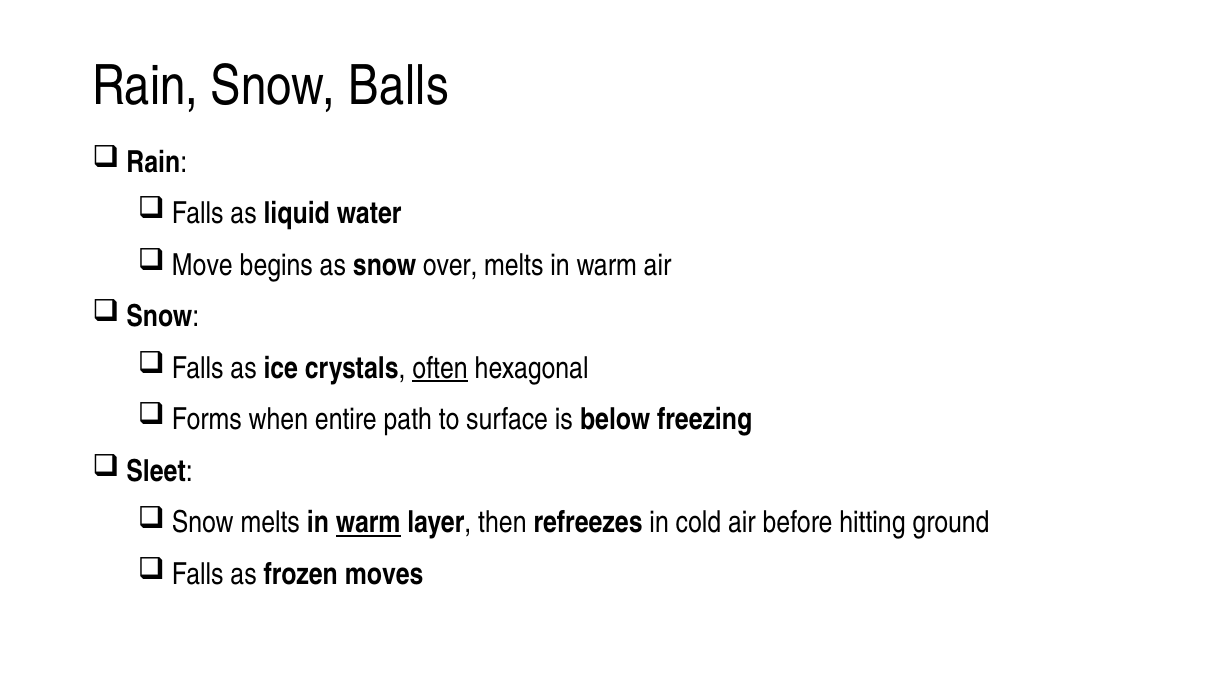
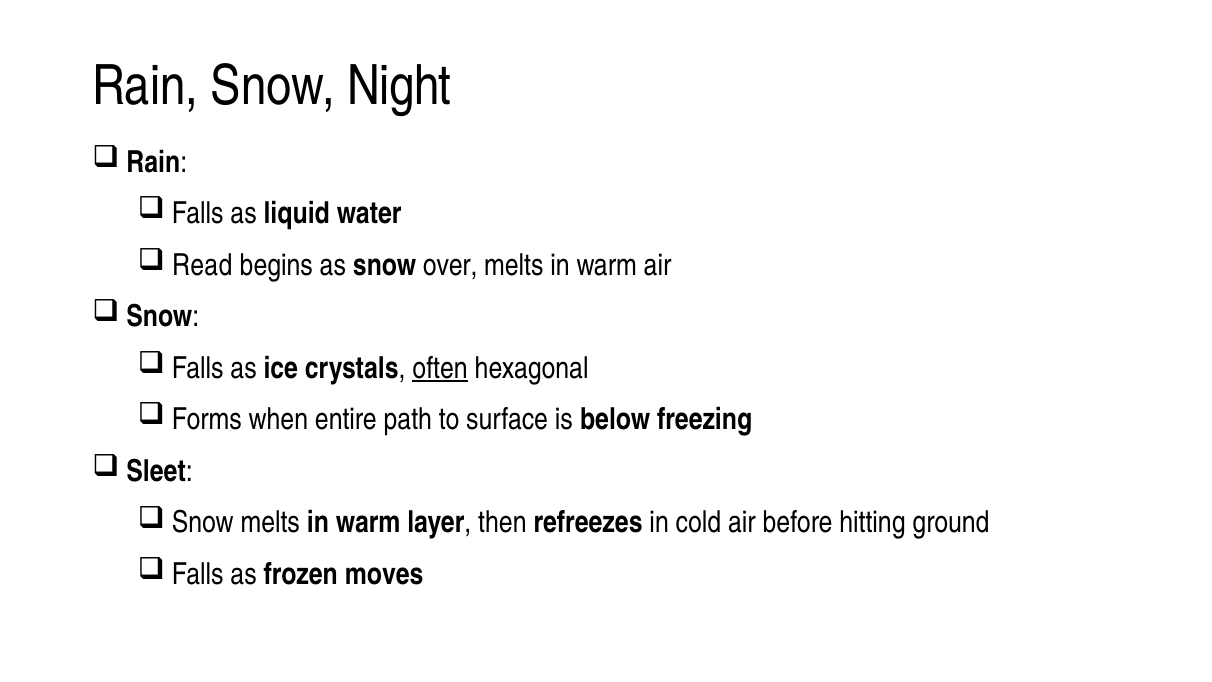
Balls: Balls -> Night
Move: Move -> Read
warm at (368, 523) underline: present -> none
